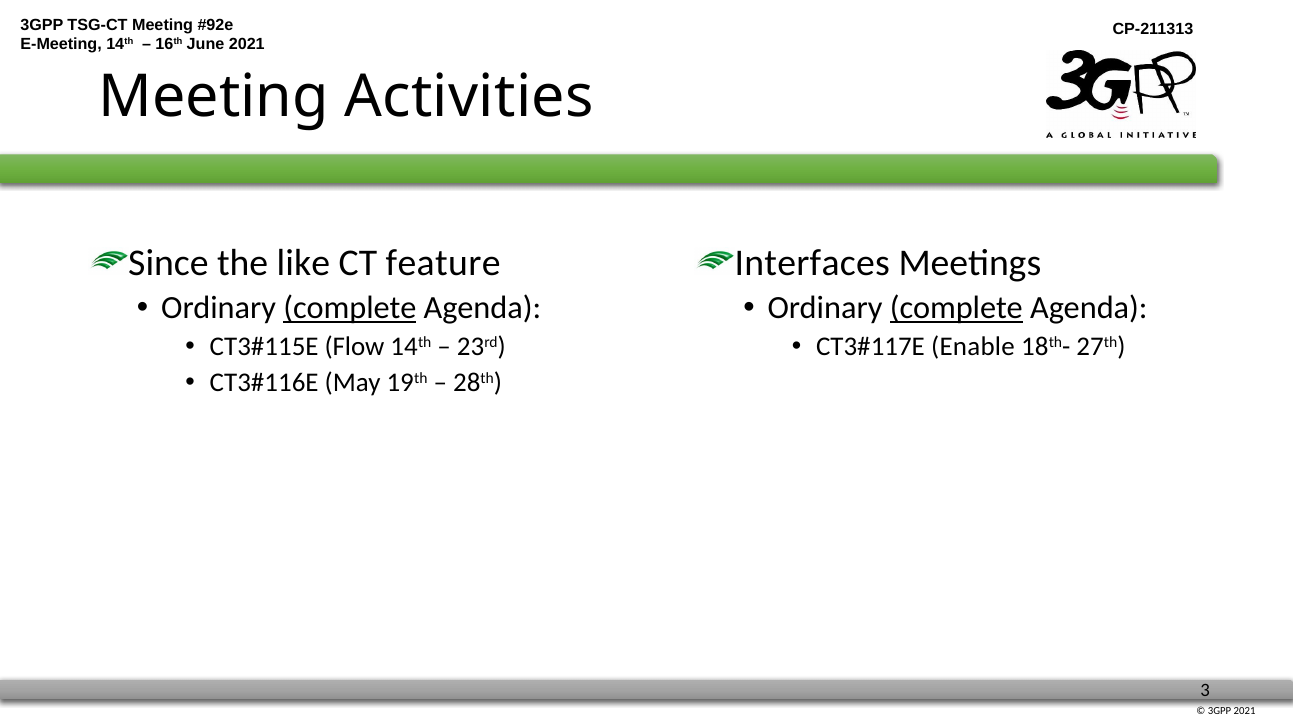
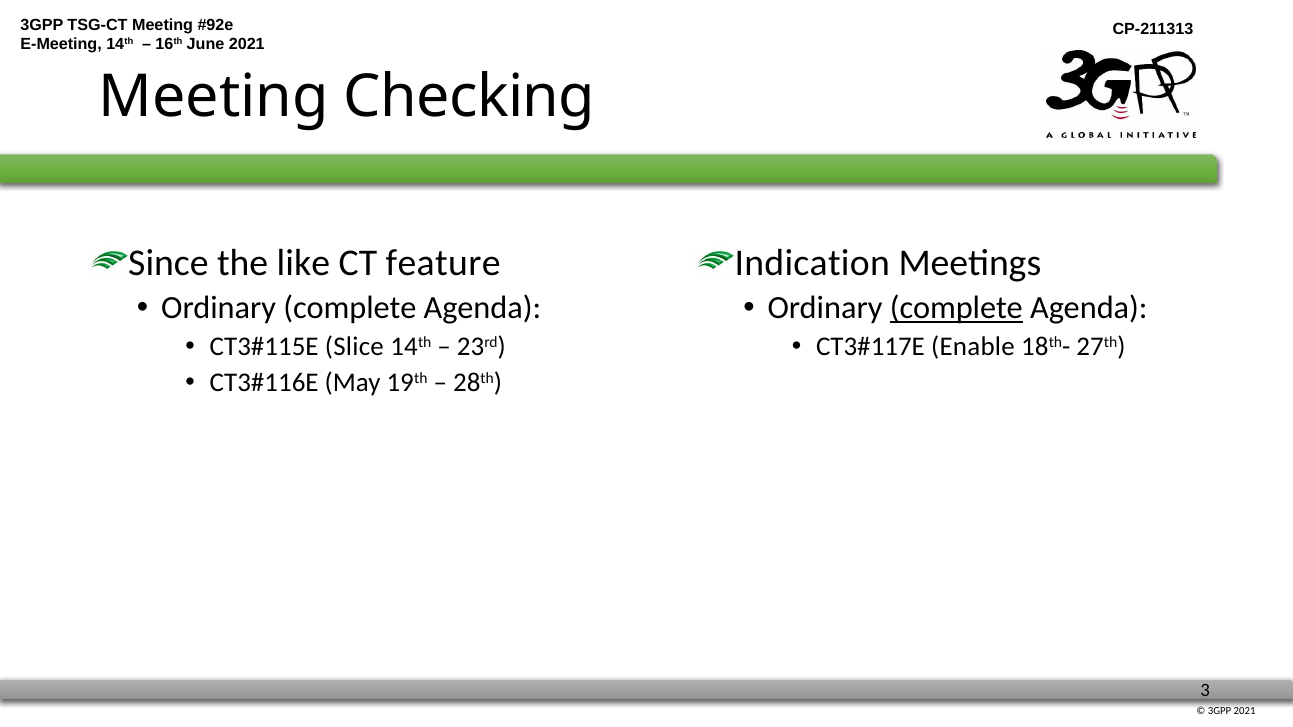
Activities: Activities -> Checking
Interfaces: Interfaces -> Indication
complete at (350, 308) underline: present -> none
Flow: Flow -> Slice
